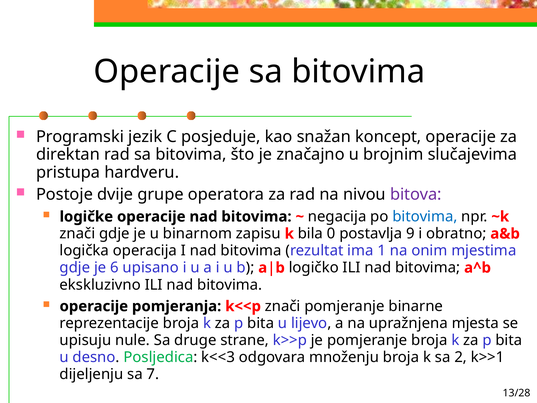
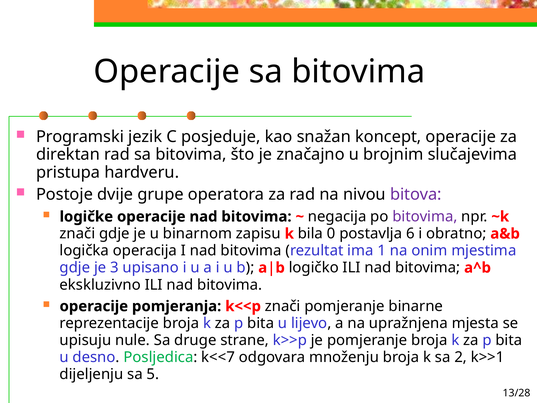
bitovima at (425, 217) colour: blue -> purple
9: 9 -> 6
6: 6 -> 3
k<<3: k<<3 -> k<<7
7: 7 -> 5
